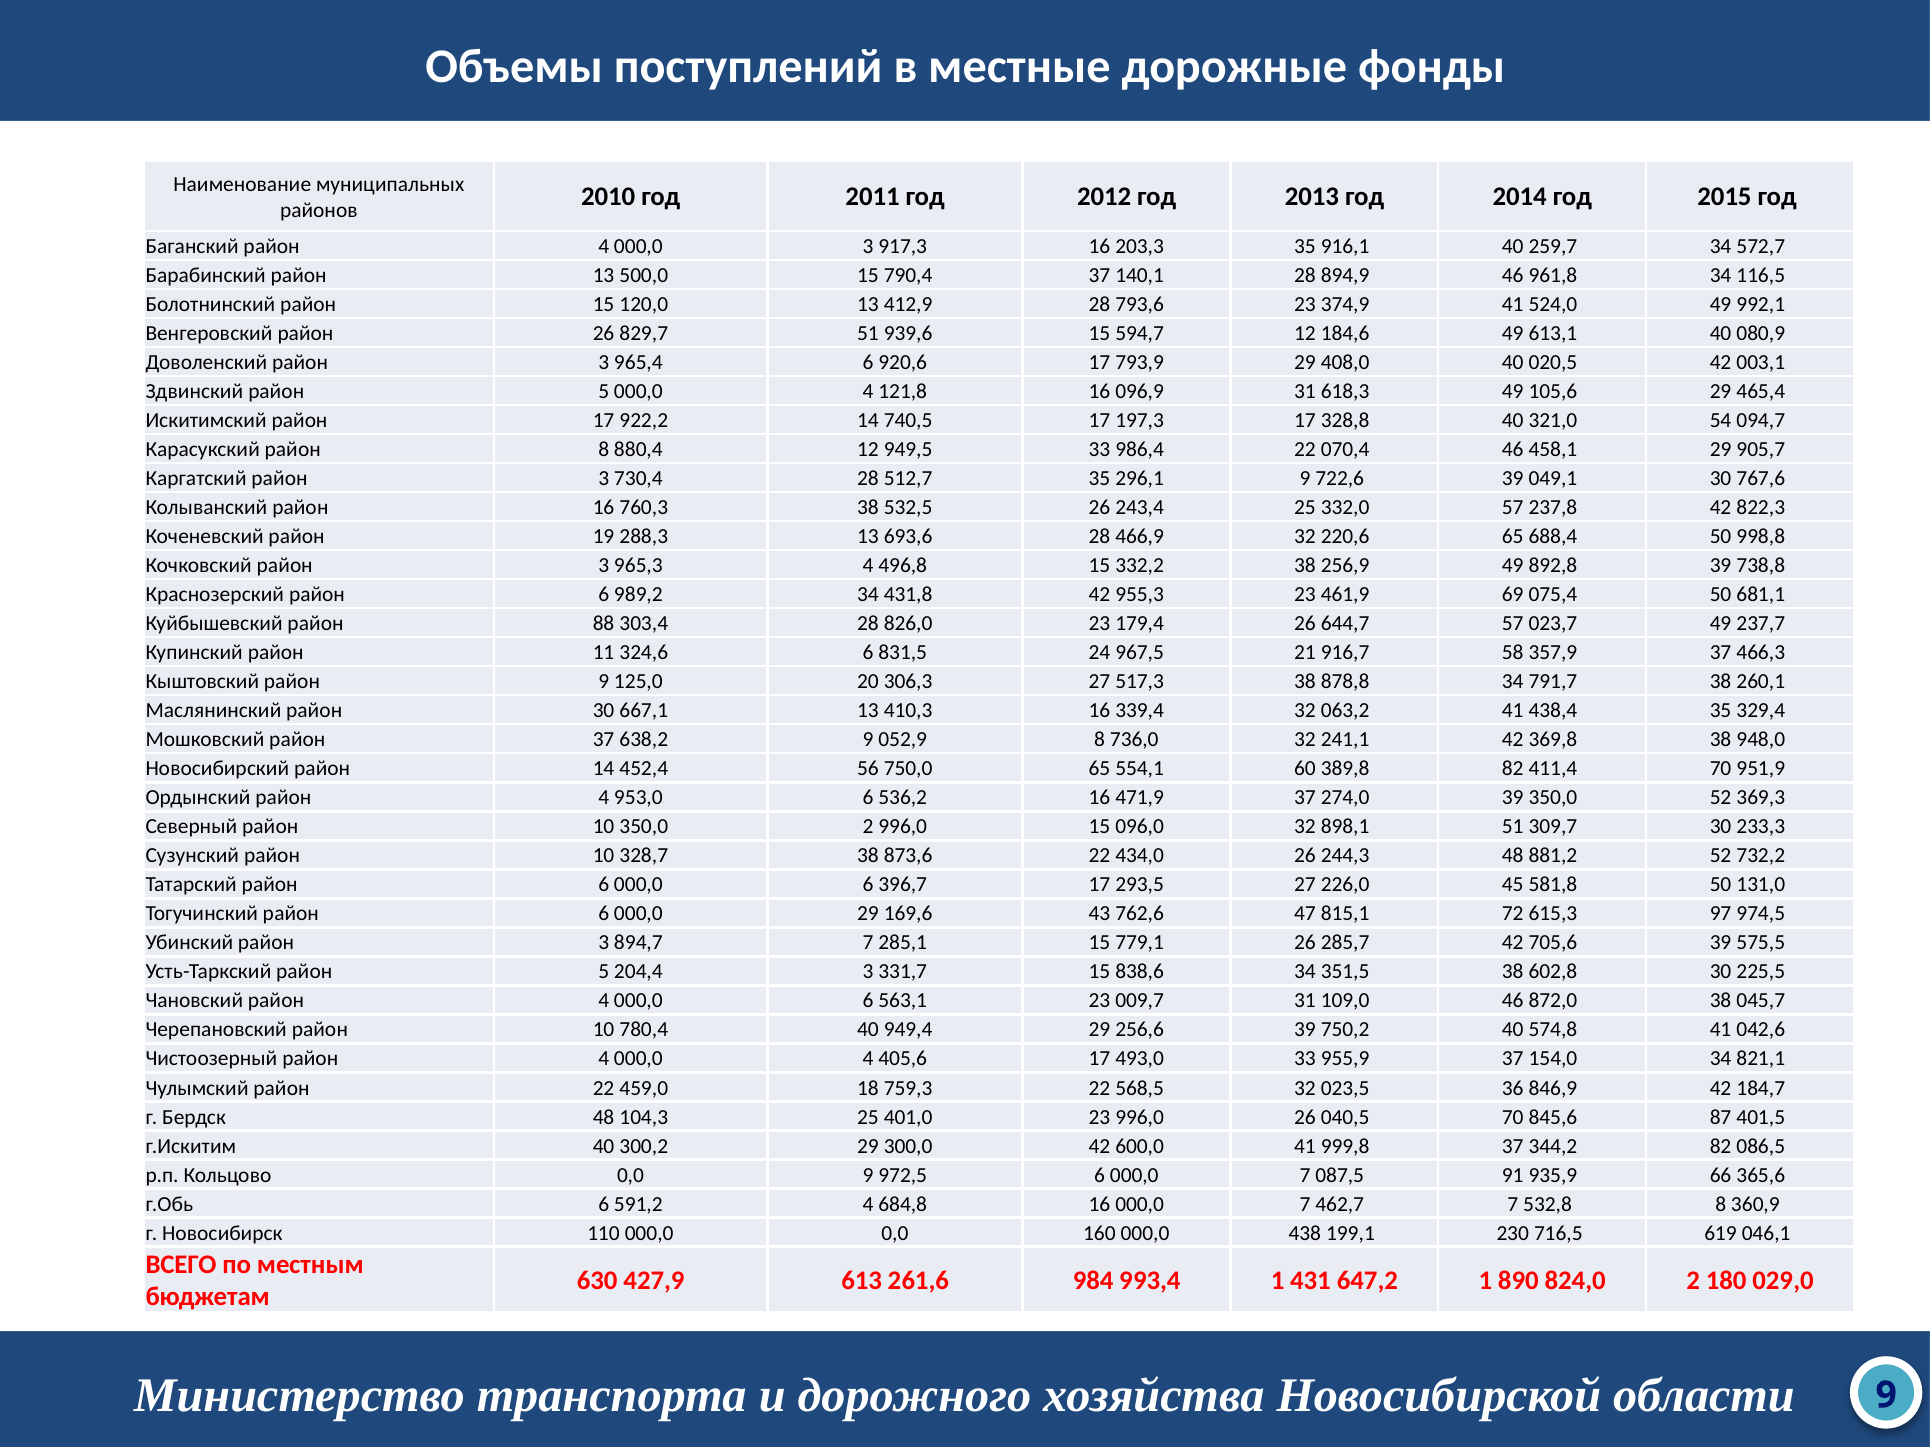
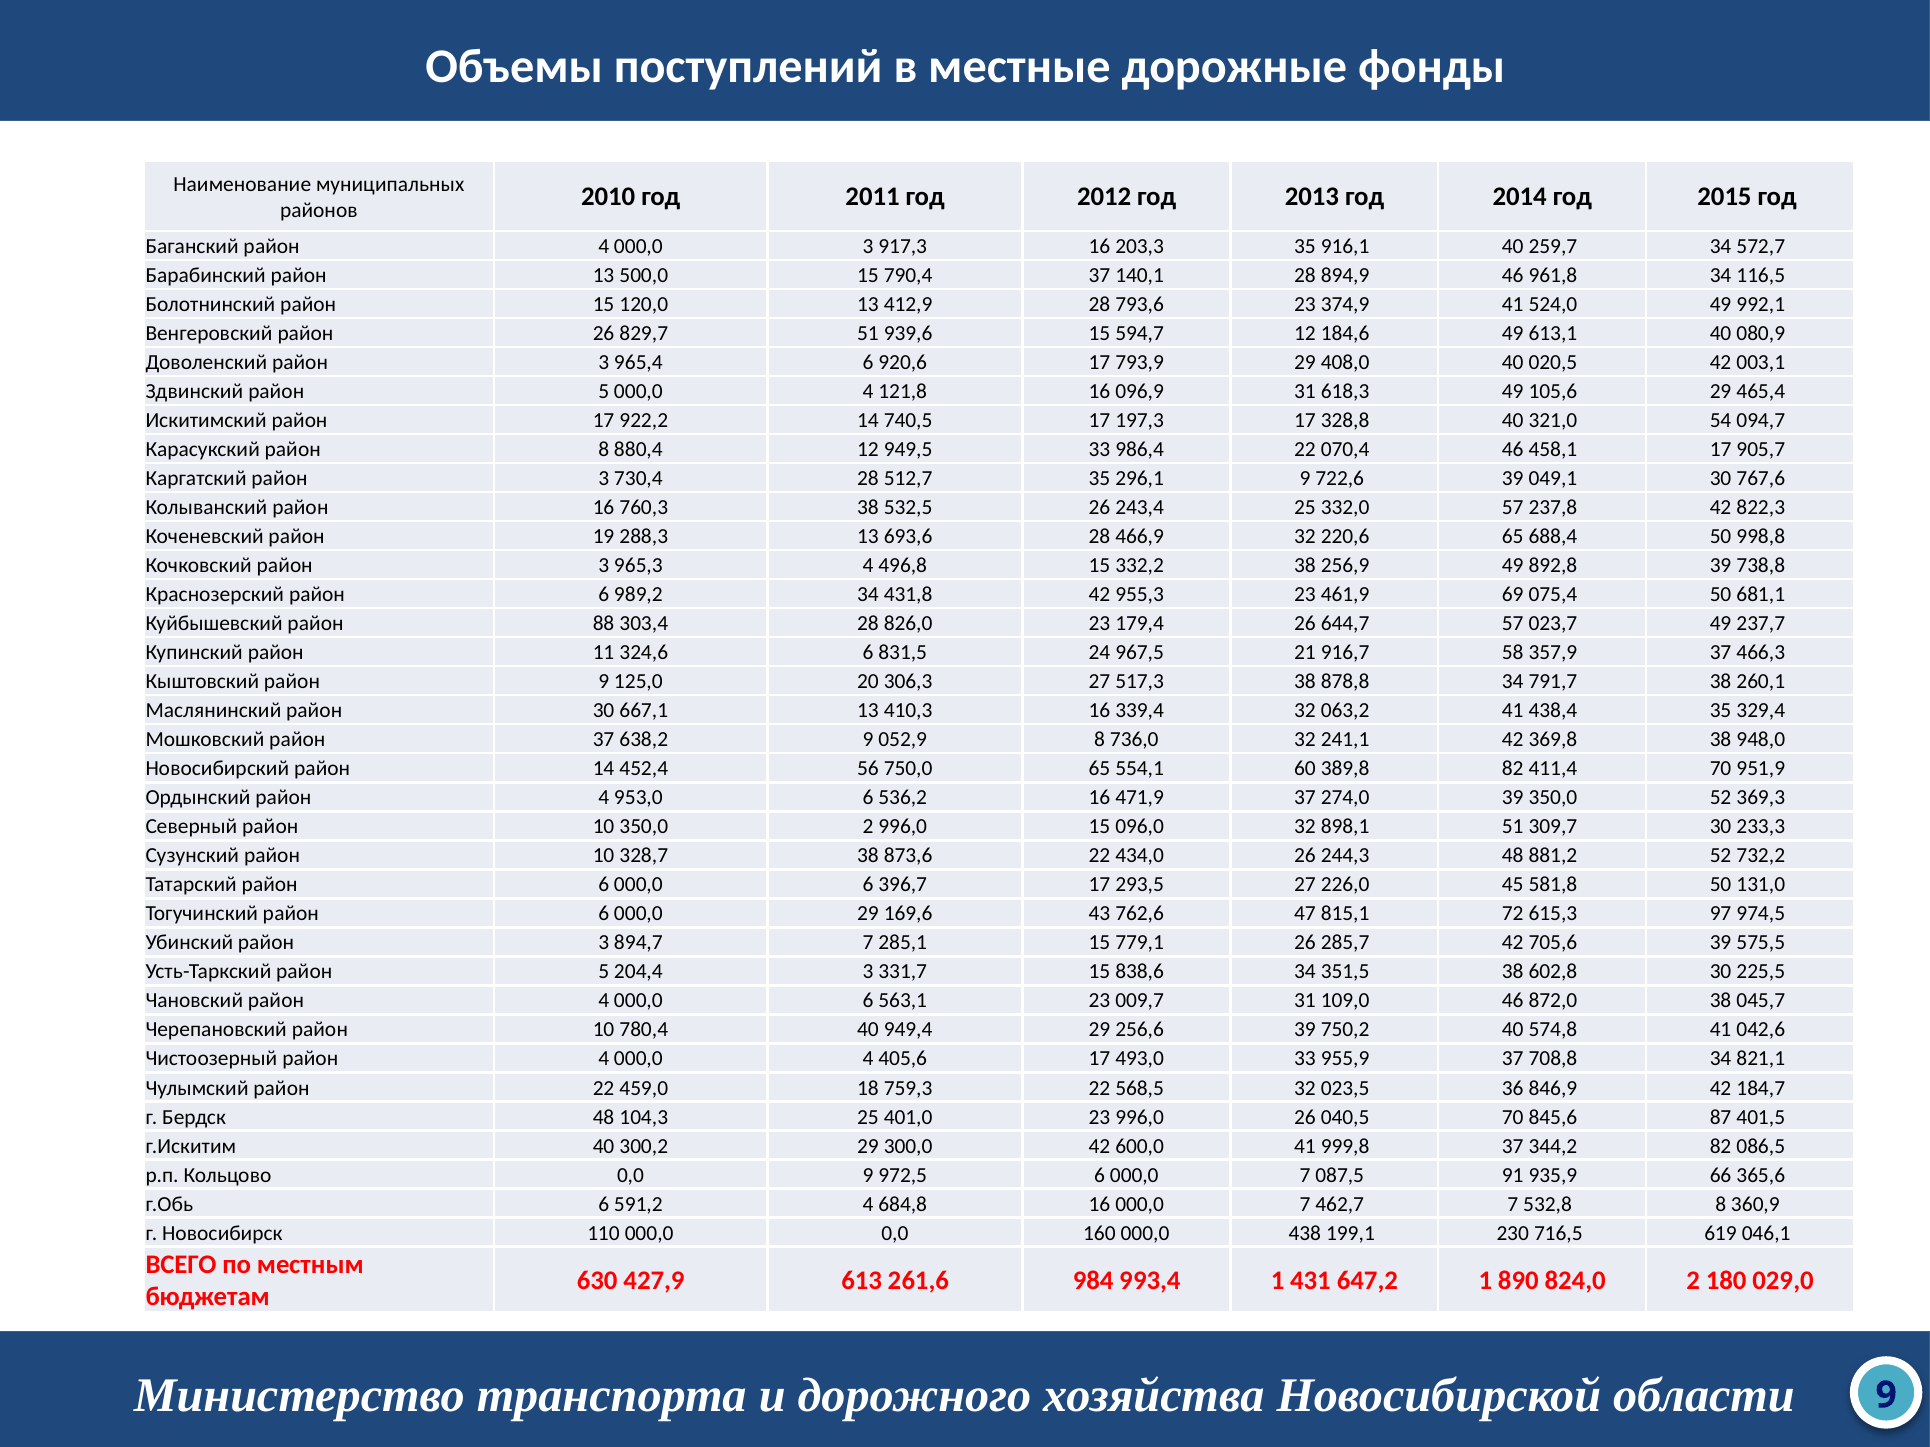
458,1 29: 29 -> 17
154,0: 154,0 -> 708,8
